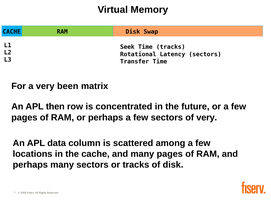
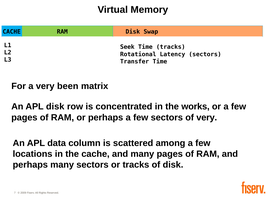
APL then: then -> disk
future: future -> works
